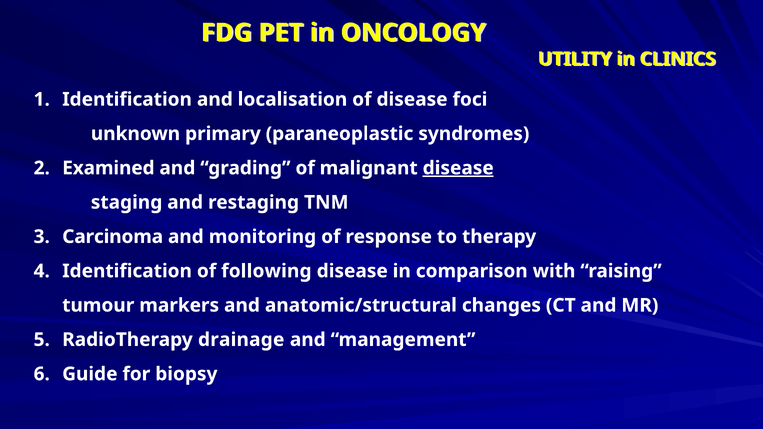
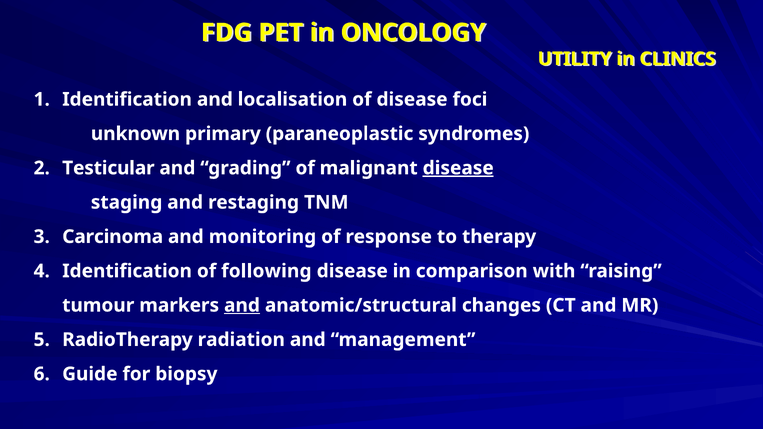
Examined: Examined -> Testicular
and at (242, 305) underline: none -> present
drainage: drainage -> radiation
